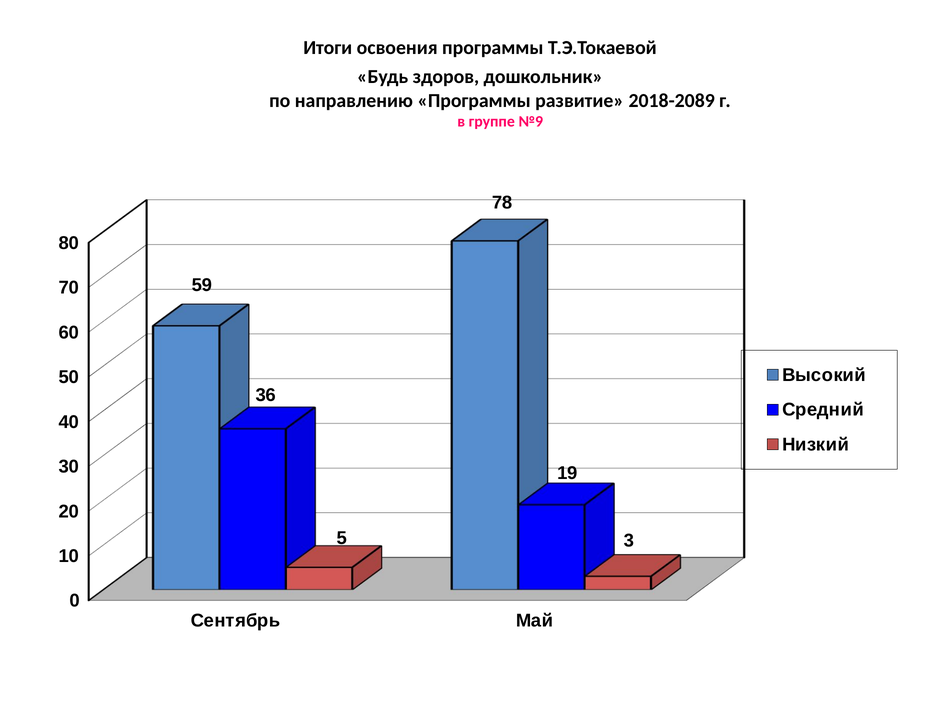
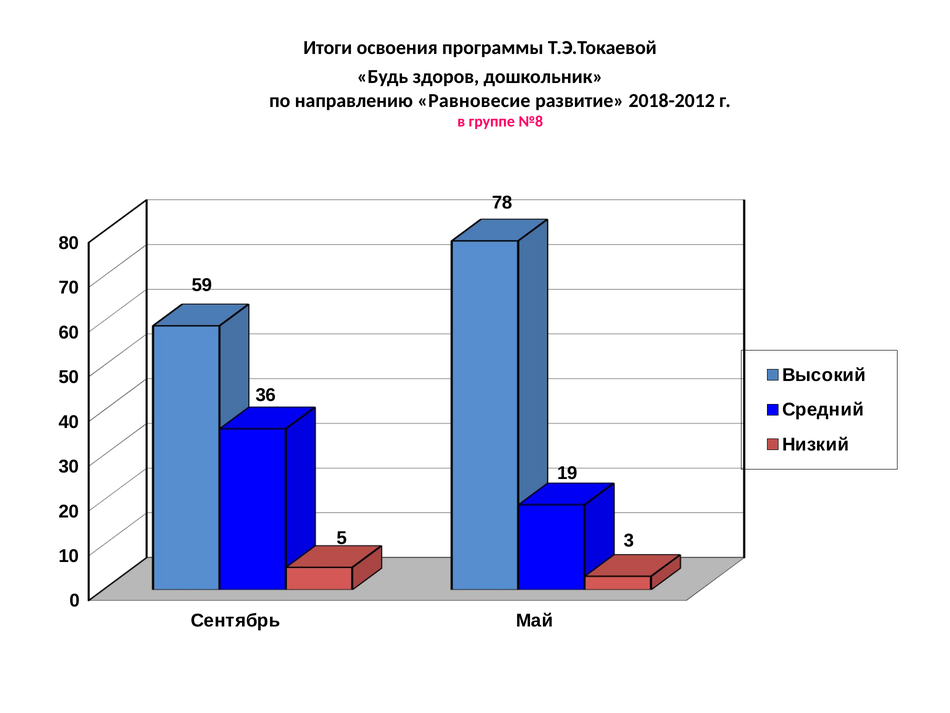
направлению Программы: Программы -> Равновесие
2018-2089: 2018-2089 -> 2018-2012
№9: №9 -> №8
